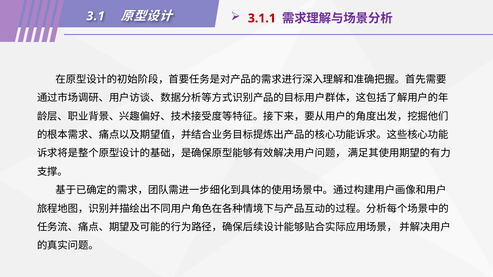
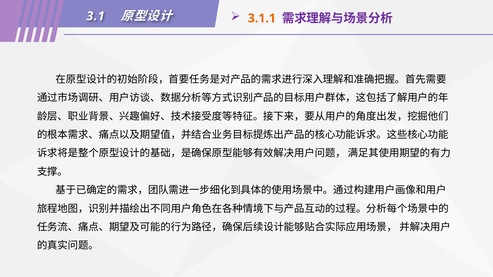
3.1.1 colour: red -> orange
